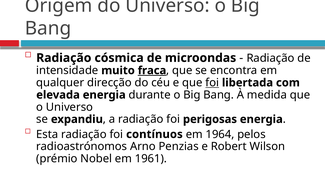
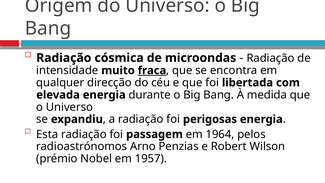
foi at (212, 83) underline: present -> none
contínuos: contínuos -> passagem
1961: 1961 -> 1957
